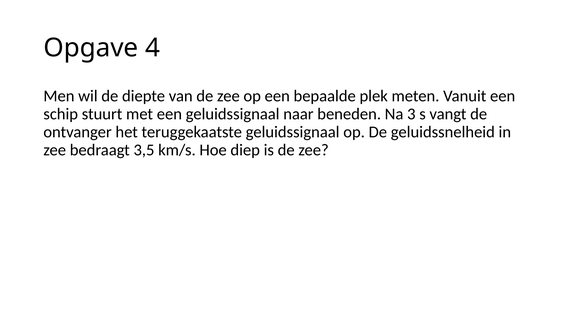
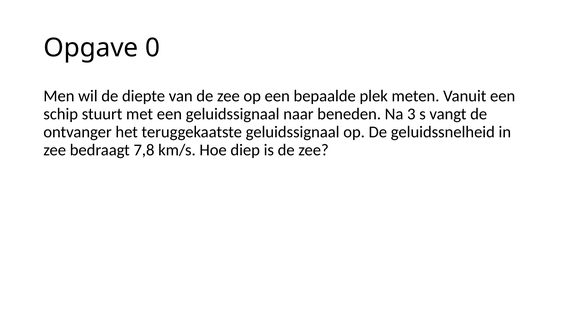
4: 4 -> 0
3,5: 3,5 -> 7,8
